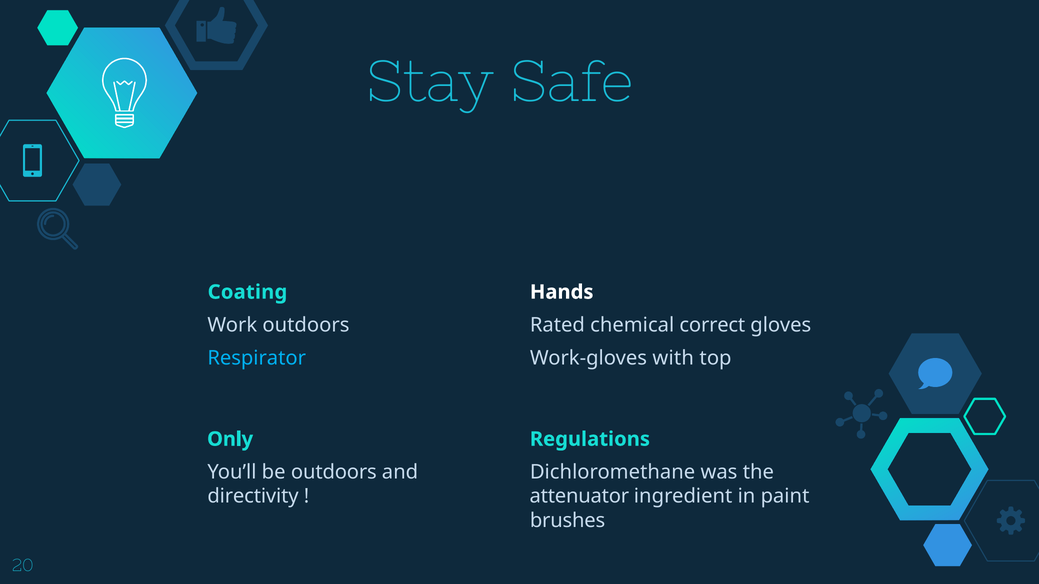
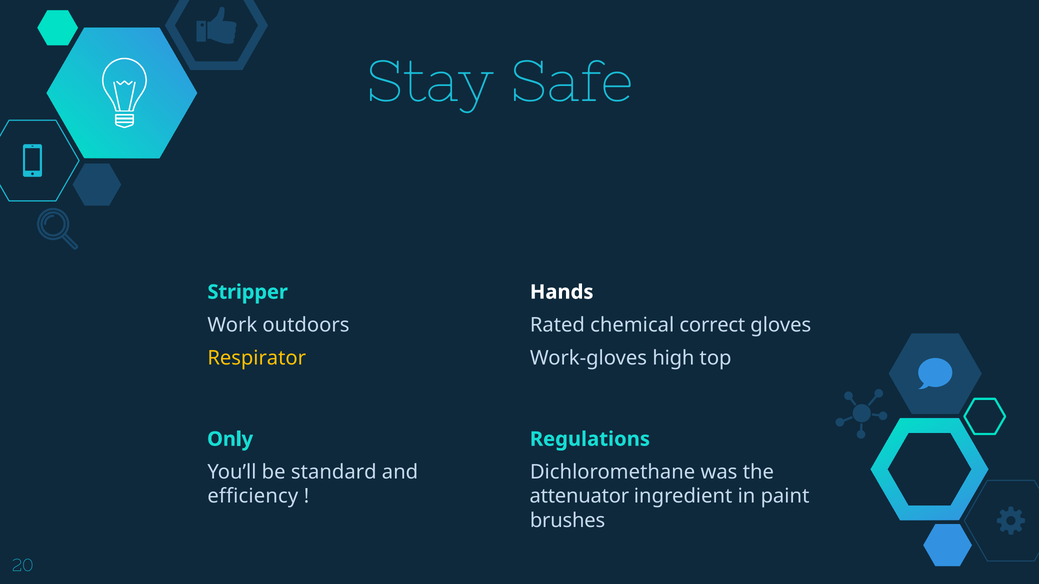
Coating: Coating -> Stripper
Respirator colour: light blue -> yellow
with: with -> high
be outdoors: outdoors -> standard
directivity: directivity -> efficiency
